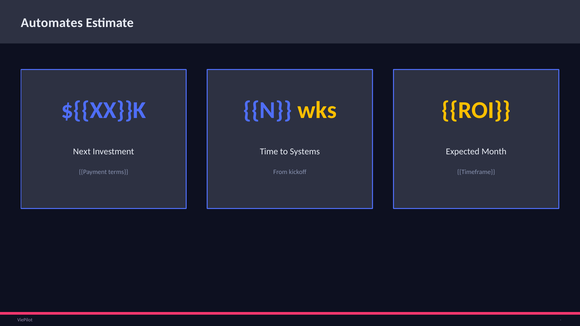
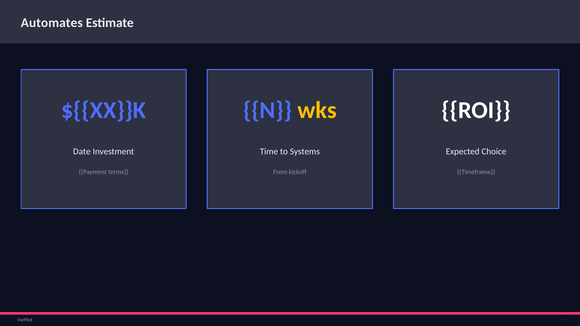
ROI colour: yellow -> white
Next: Next -> Date
Month: Month -> Choice
